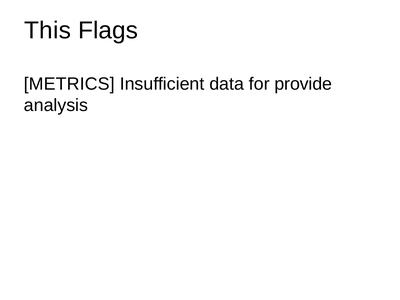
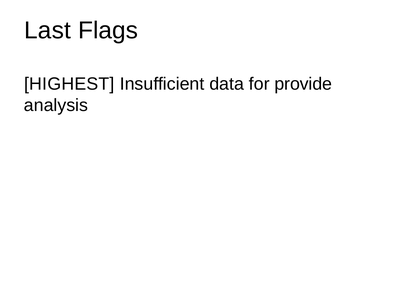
This: This -> Last
METRICS: METRICS -> HIGHEST
